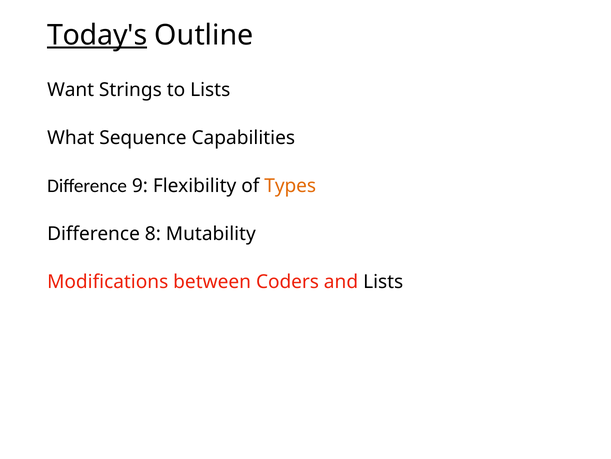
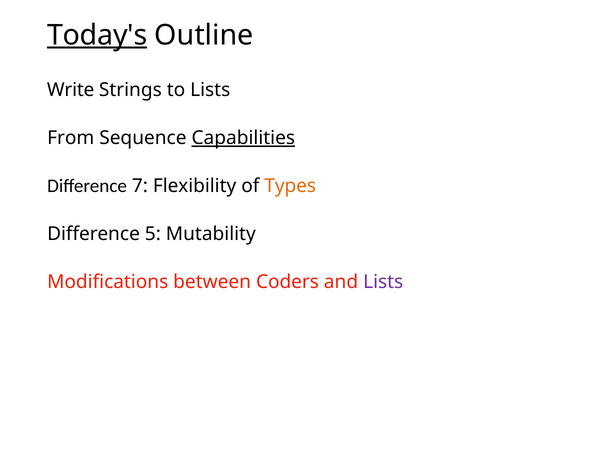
Want: Want -> Write
What: What -> From
Capabilities underline: none -> present
9: 9 -> 7
8: 8 -> 5
Lists at (383, 282) colour: black -> purple
